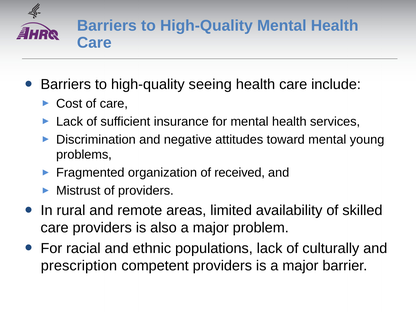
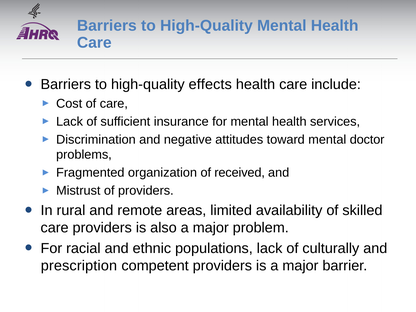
seeing: seeing -> effects
young: young -> doctor
